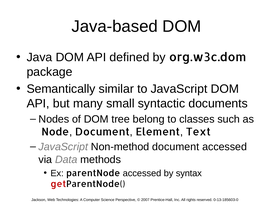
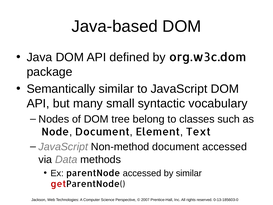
documents: documents -> vocabulary
by syntax: syntax -> similar
